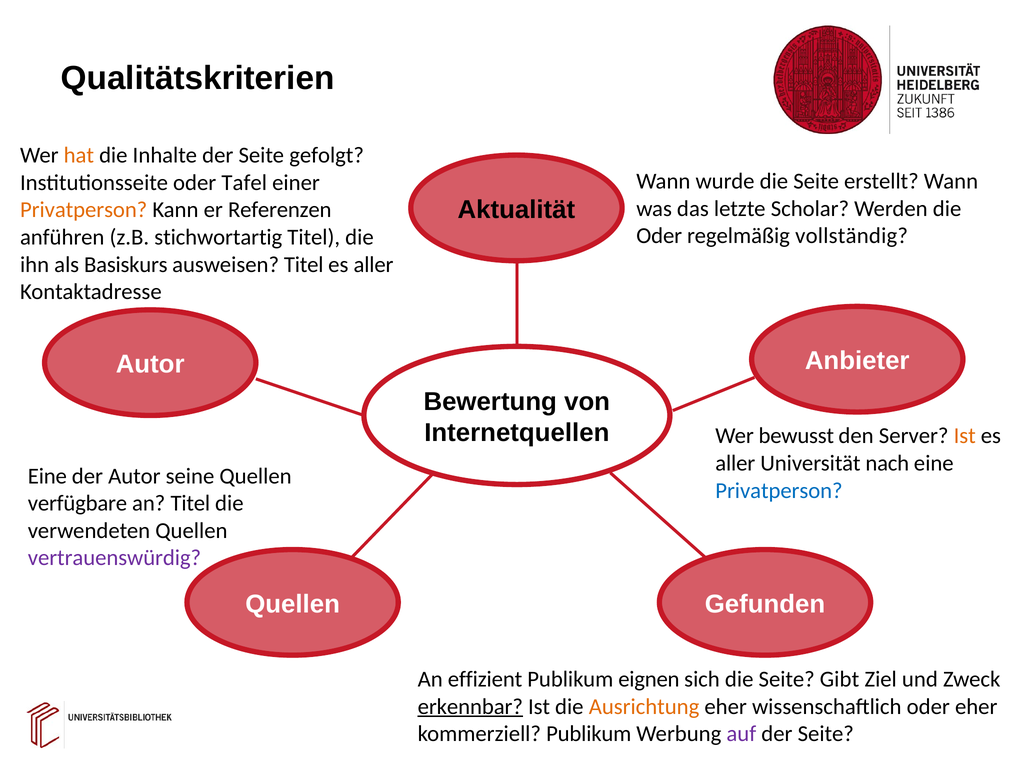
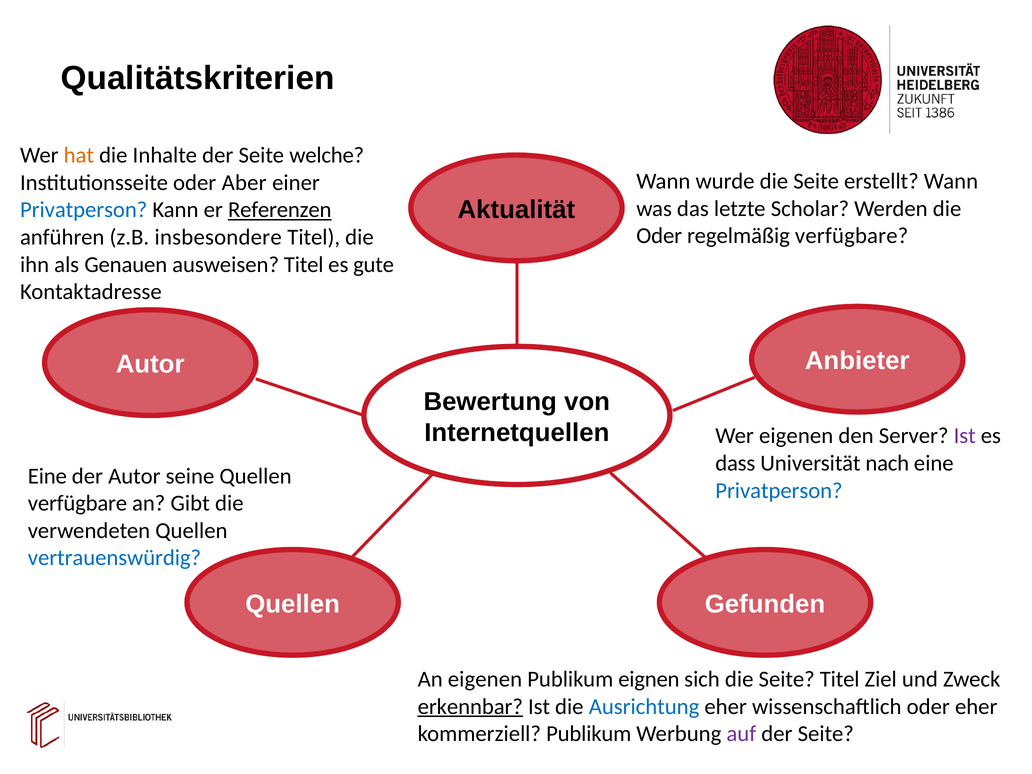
gefolgt: gefolgt -> welche
Tafel: Tafel -> Aber
Privatperson at (84, 210) colour: orange -> blue
Referenzen underline: none -> present
regelmäßig vollständig: vollständig -> verfügbare
stichwortartig: stichwortartig -> insbesondere
Basiskurs: Basiskurs -> Genauen
aller at (374, 265): aller -> gute
Wer bewusst: bewusst -> eigenen
Ist at (965, 436) colour: orange -> purple
aller at (735, 463): aller -> dass
an Titel: Titel -> Gibt
vertrauenswürdig colour: purple -> blue
An effizient: effizient -> eigenen
Seite Gibt: Gibt -> Titel
Ausrichtung colour: orange -> blue
